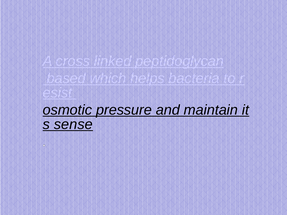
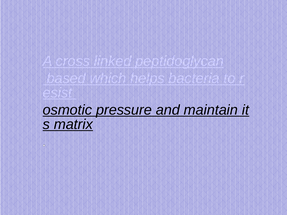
sense: sense -> matrix
